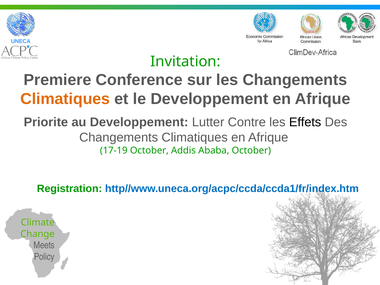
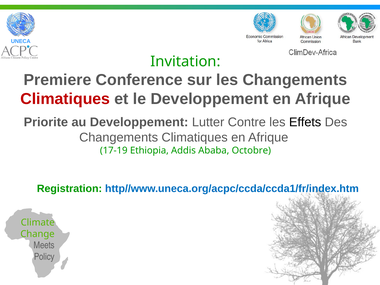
Climatiques at (65, 99) colour: orange -> red
17-19 October: October -> Ethiopia
Ababa October: October -> Octobre
